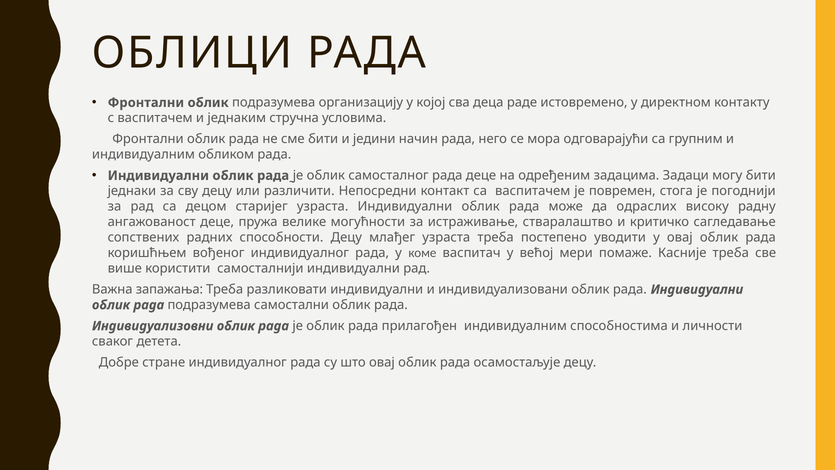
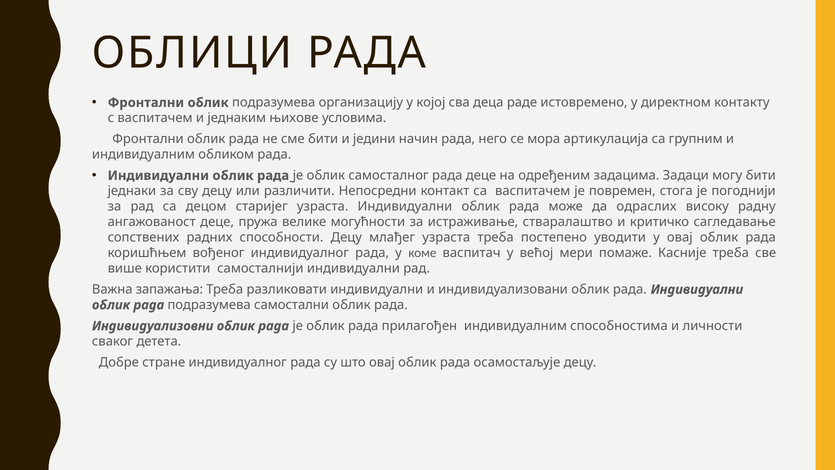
стручна: стручна -> њихове
одговарајући: одговарајући -> артикулација
